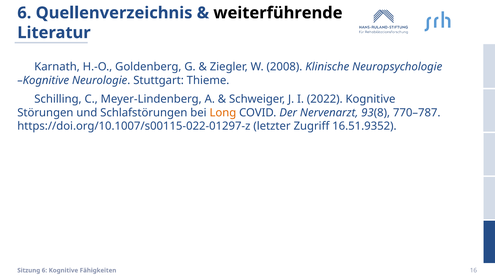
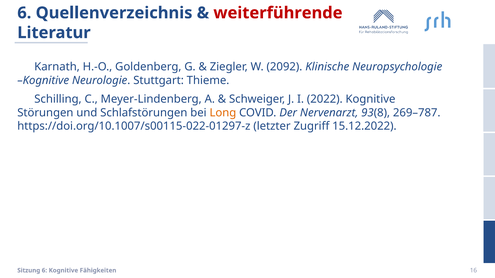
weiterführende colour: black -> red
2008: 2008 -> 2092
770–787: 770–787 -> 269–787
16.51.9352: 16.51.9352 -> 15.12.2022
